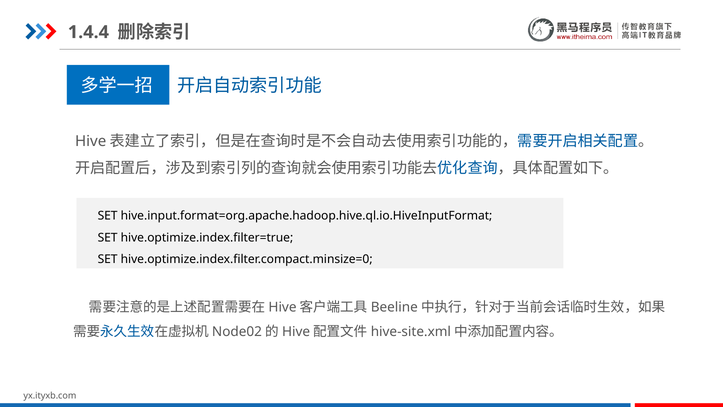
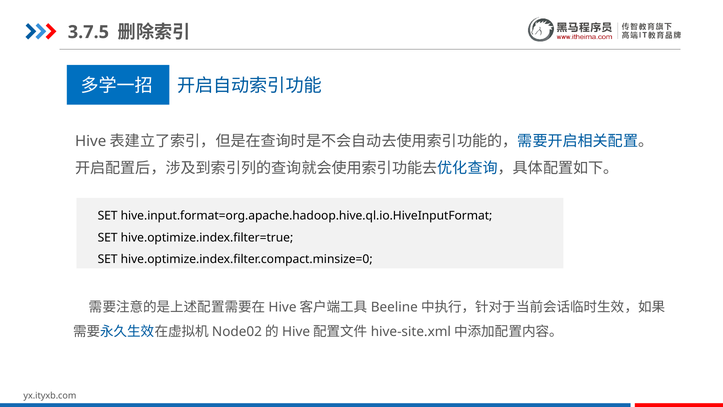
1.4.4: 1.4.4 -> 3.7.5
